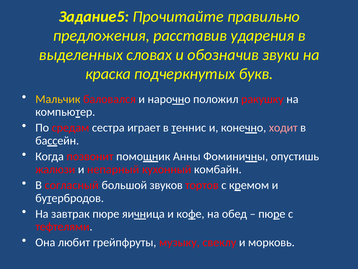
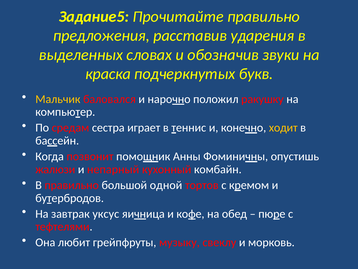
ходит colour: pink -> yellow
В согласный: согласный -> правильно
звуков: звуков -> одной
завтрак пюре: пюре -> уксус
